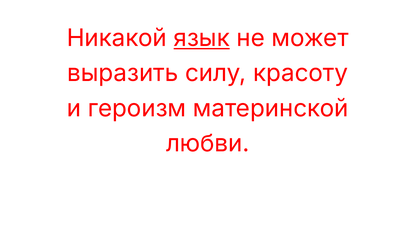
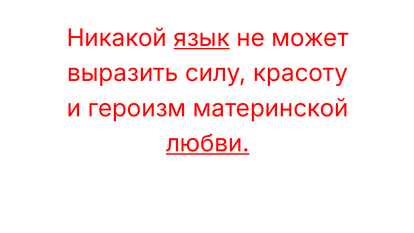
любви underline: none -> present
